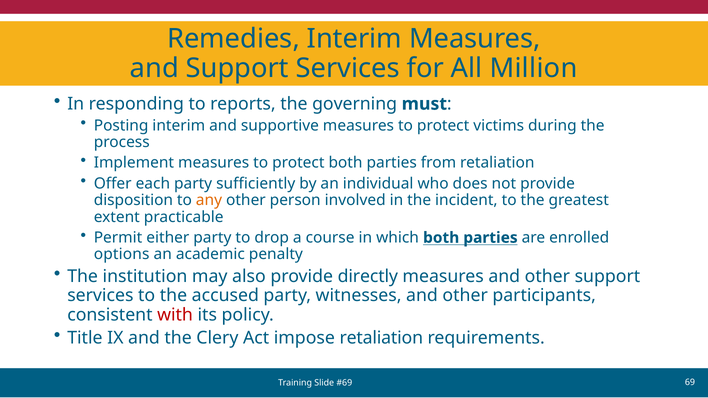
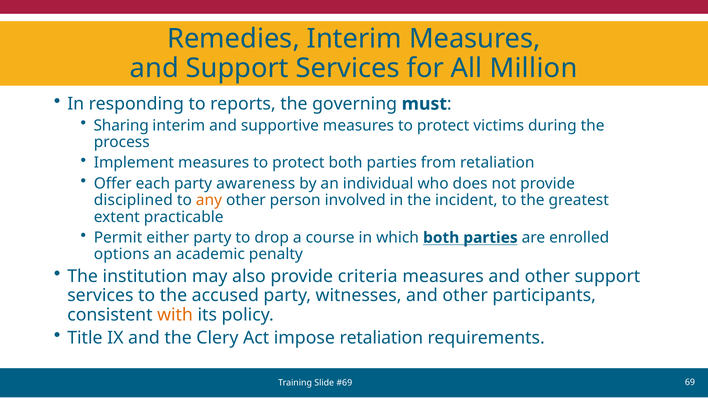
Posting: Posting -> Sharing
sufficiently: sufficiently -> awareness
disposition: disposition -> disciplined
directly: directly -> criteria
with colour: red -> orange
